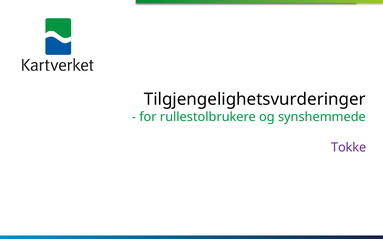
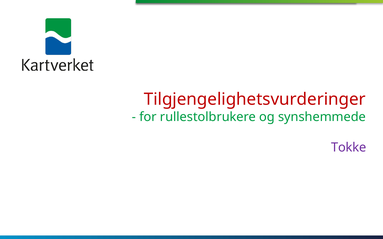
Tilgjengelighetsvurderinger colour: black -> red
